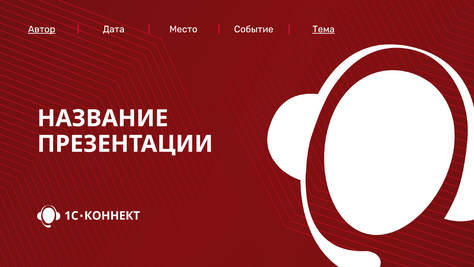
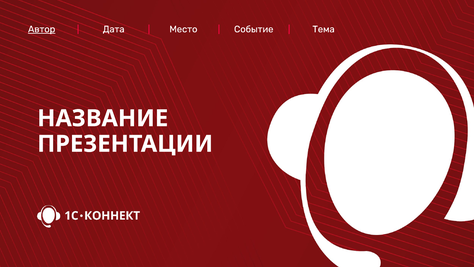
Тема underline: present -> none
